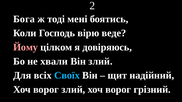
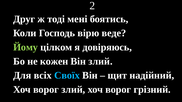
Бога: Бога -> Друг
Йому colour: pink -> light green
хвали: хвали -> кожен
